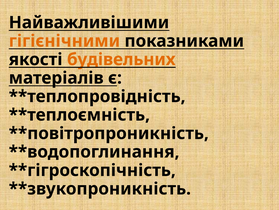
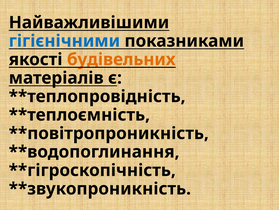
гігієнічними colour: orange -> blue
